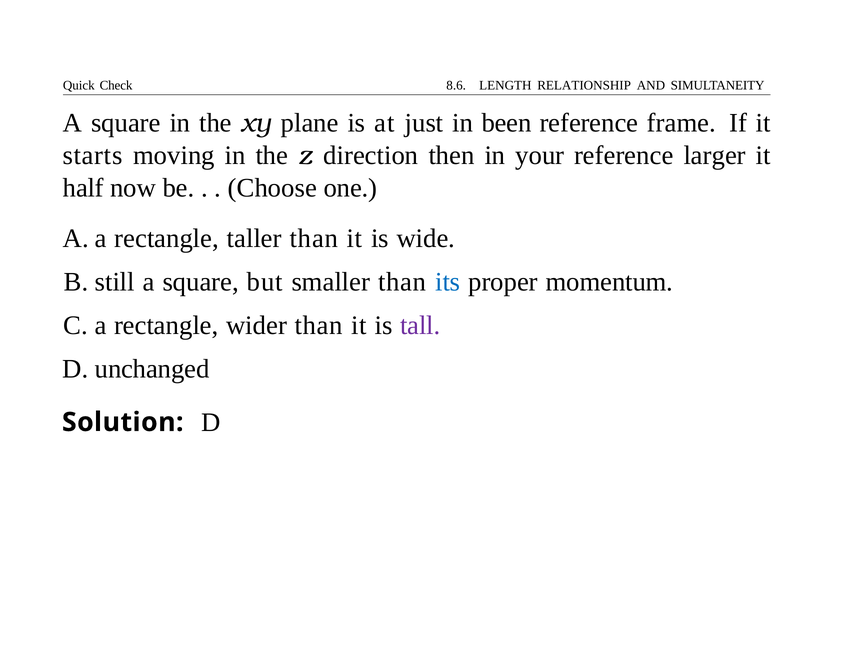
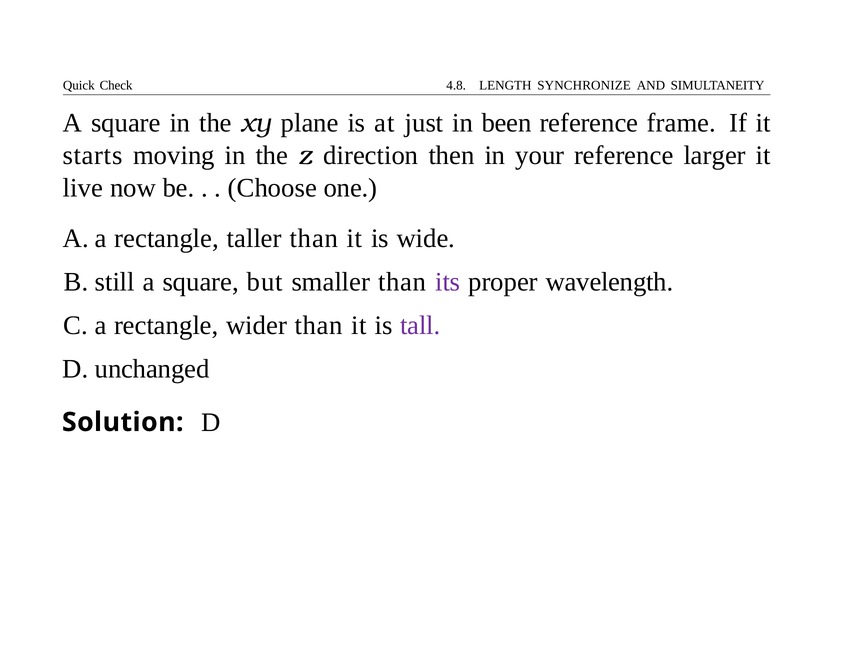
8.6: 8.6 -> 4.8
RELATIONSHIP: RELATIONSHIP -> SYNCHRONIZE
half: half -> live
its colour: blue -> purple
momentum: momentum -> wavelength
